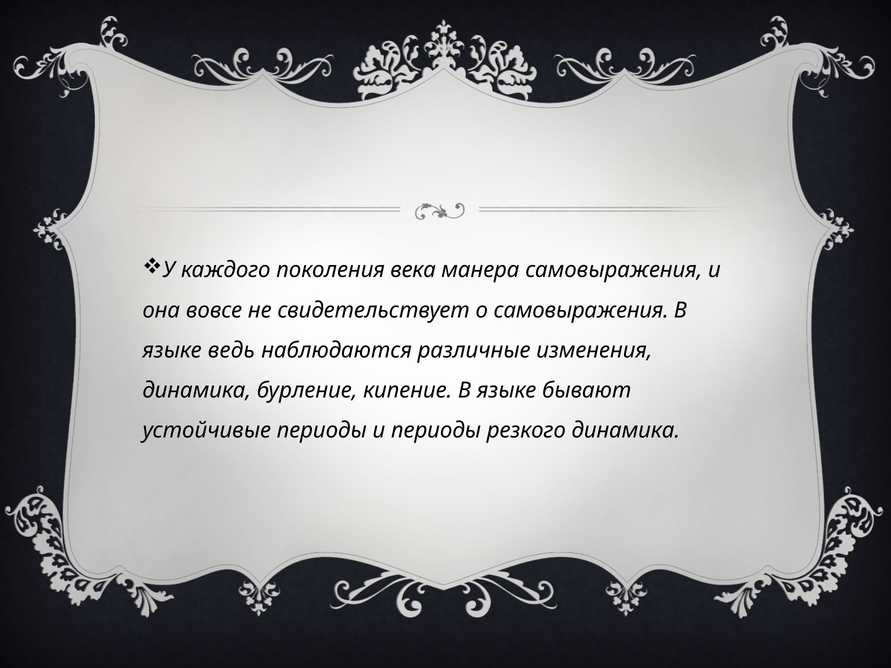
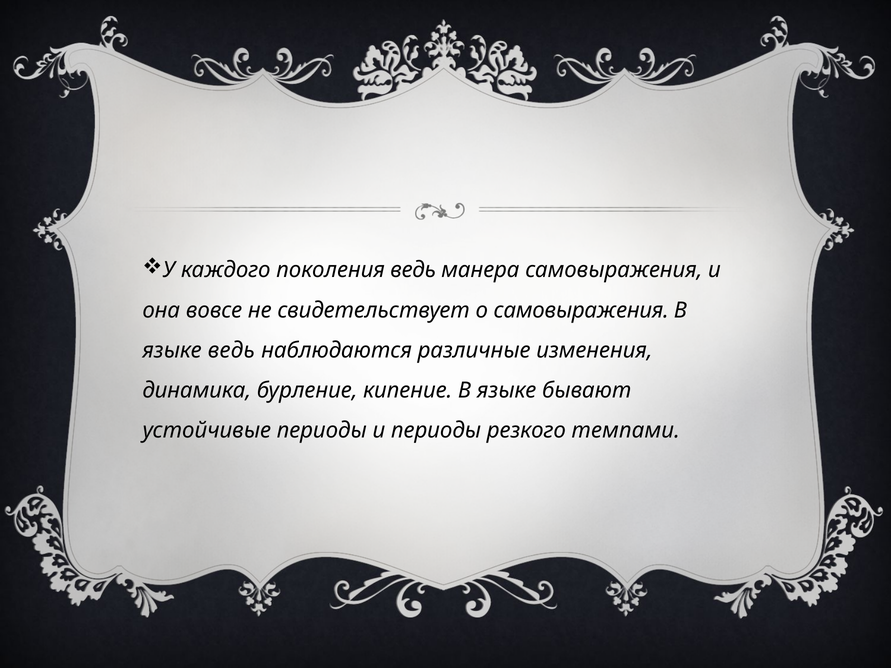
поколения века: века -> ведь
резкого динамика: динамика -> темпами
